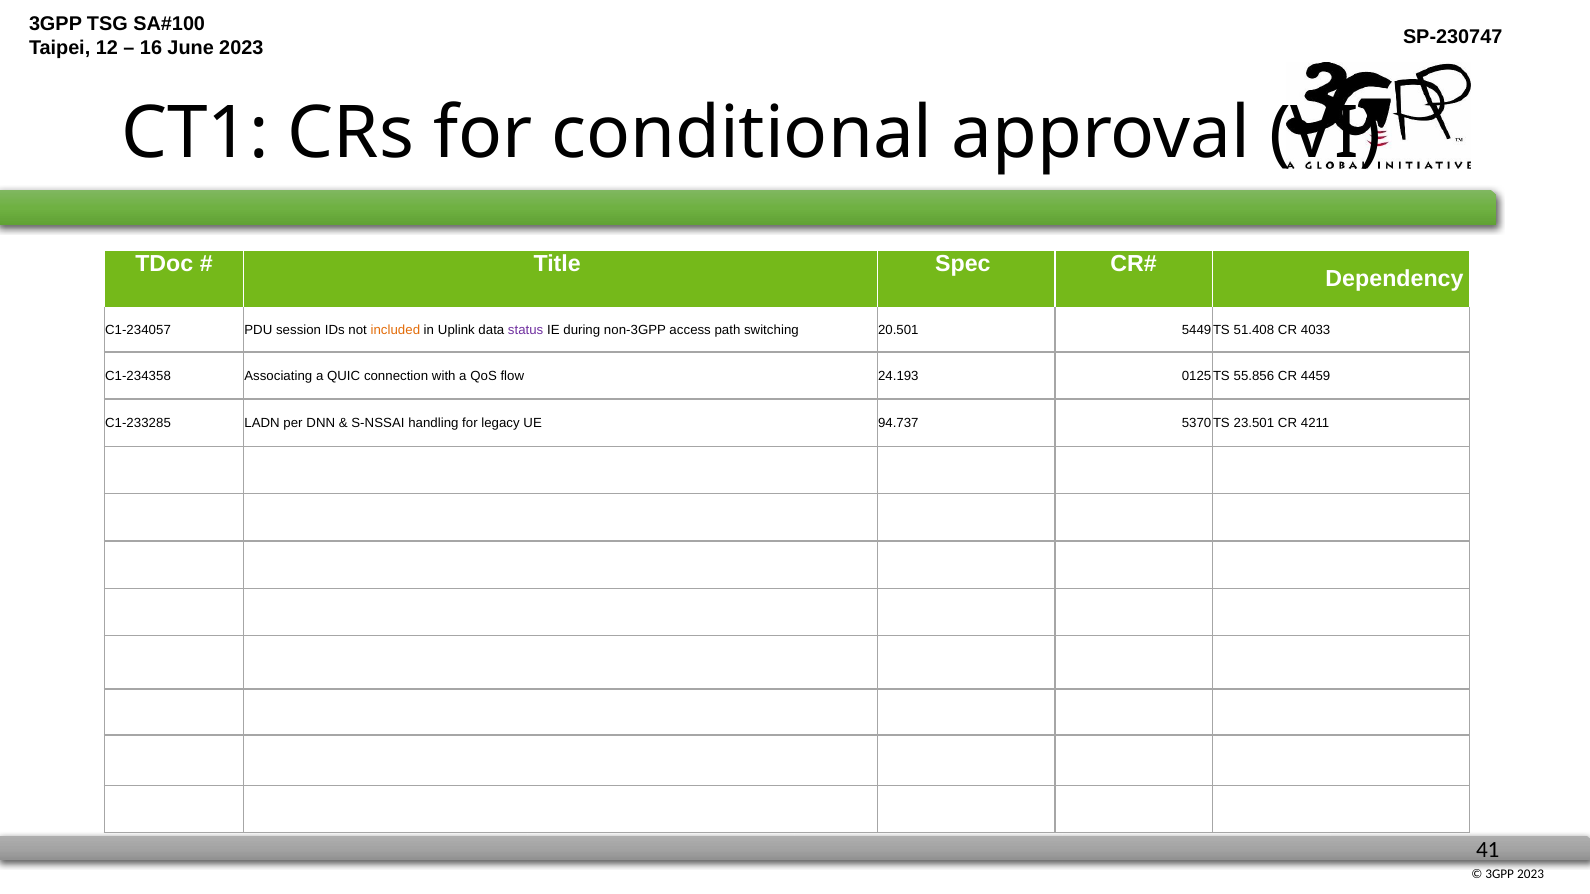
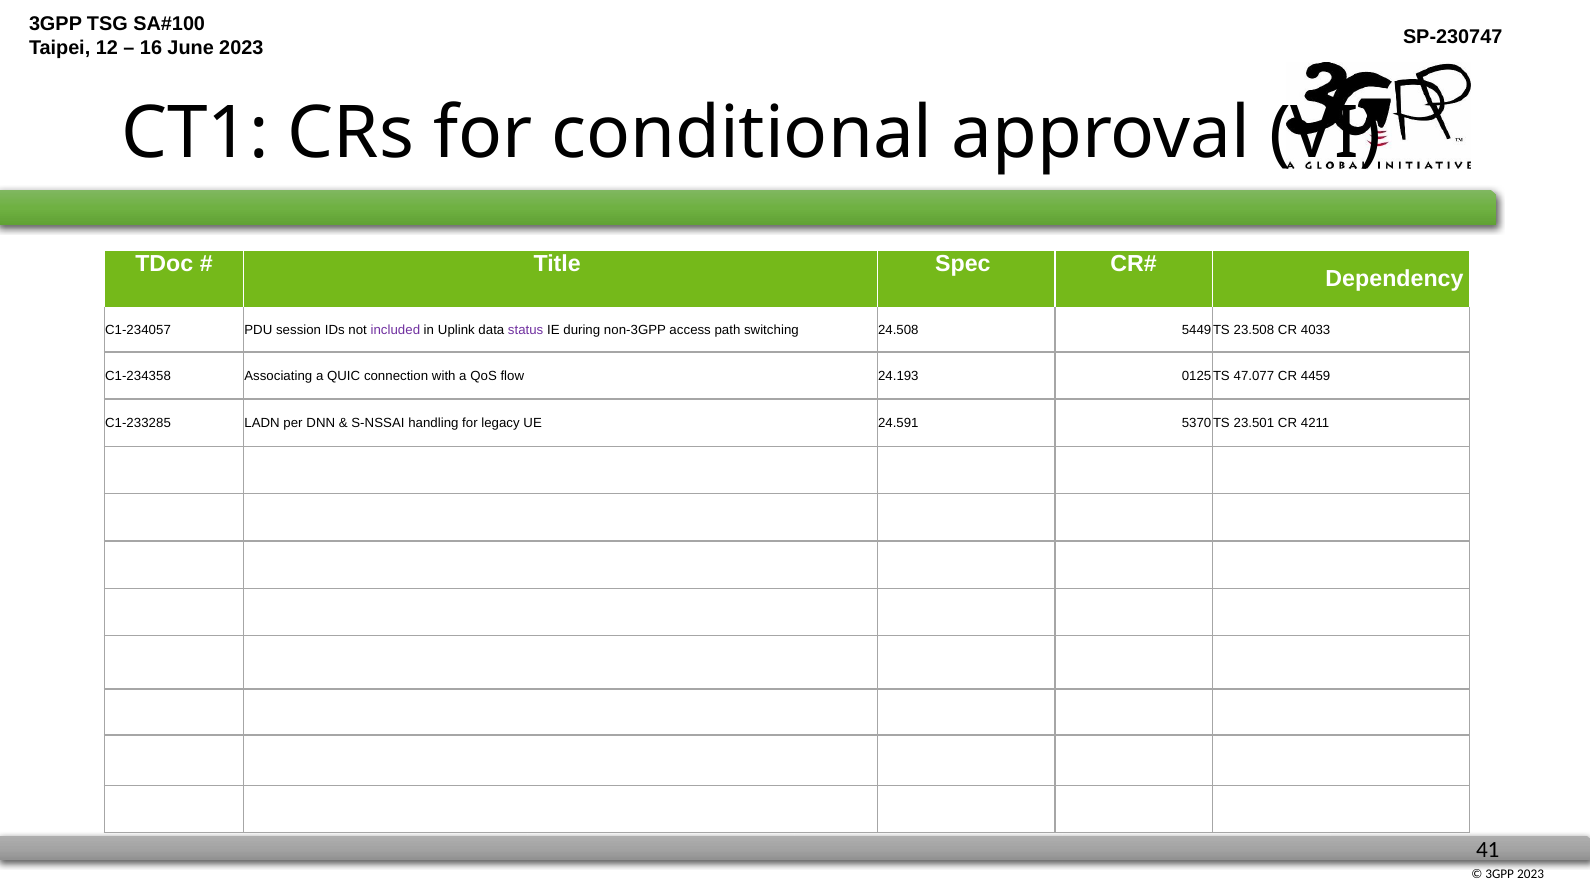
included colour: orange -> purple
20.501: 20.501 -> 24.508
51.408: 51.408 -> 23.508
55.856: 55.856 -> 47.077
94.737: 94.737 -> 24.591
